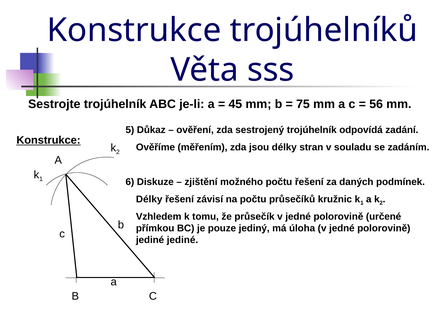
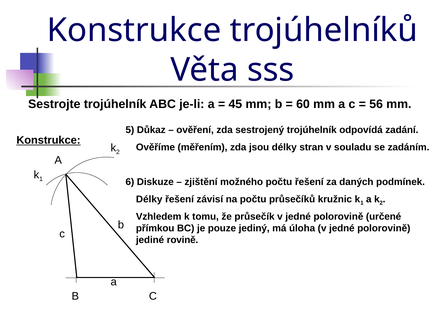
75: 75 -> 60
jediné jediné: jediné -> rovině
